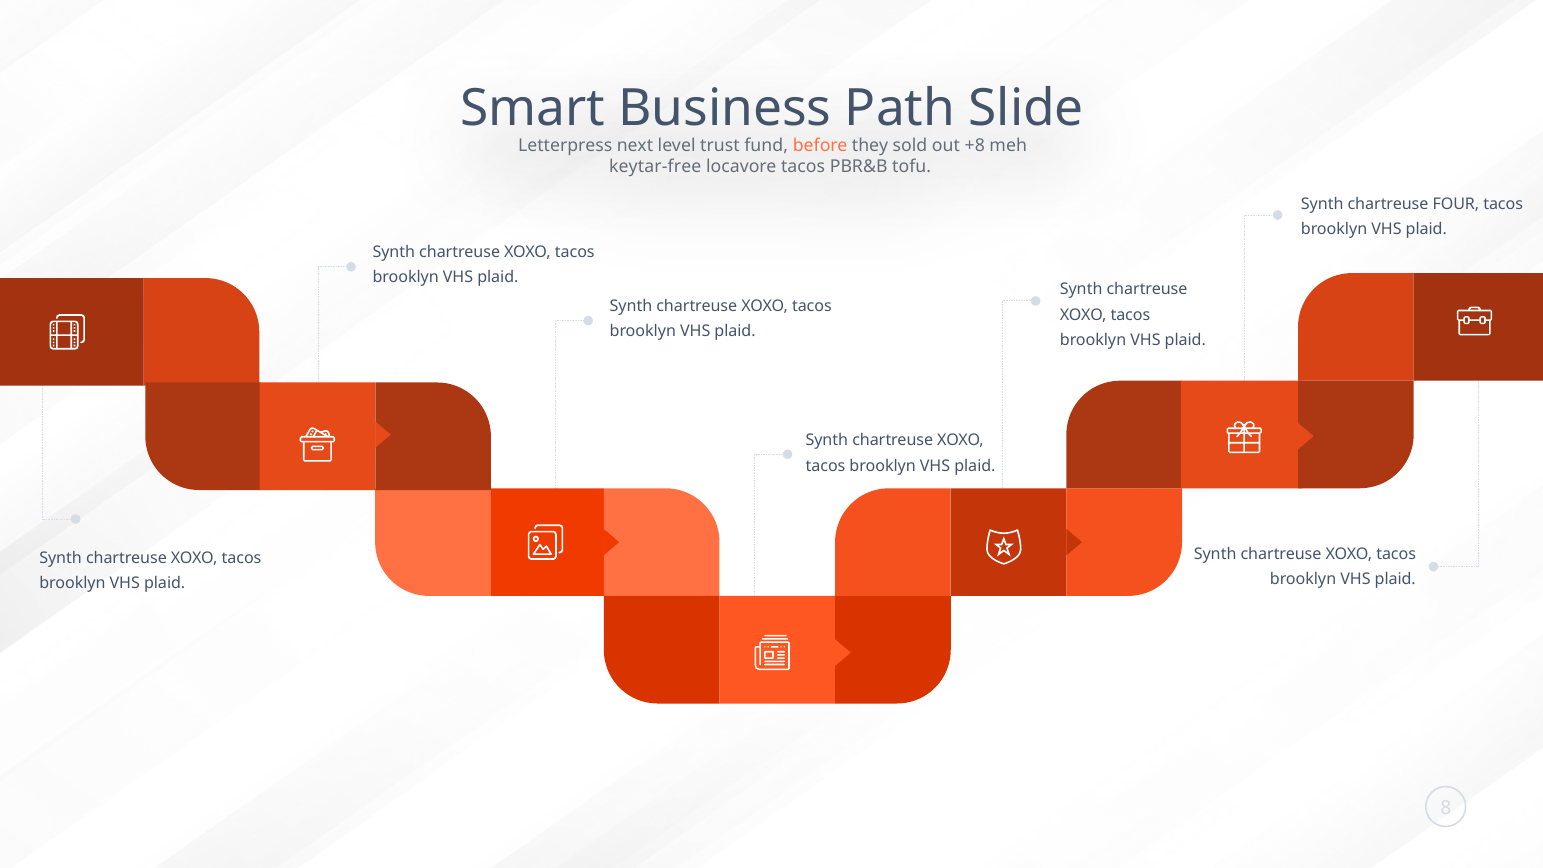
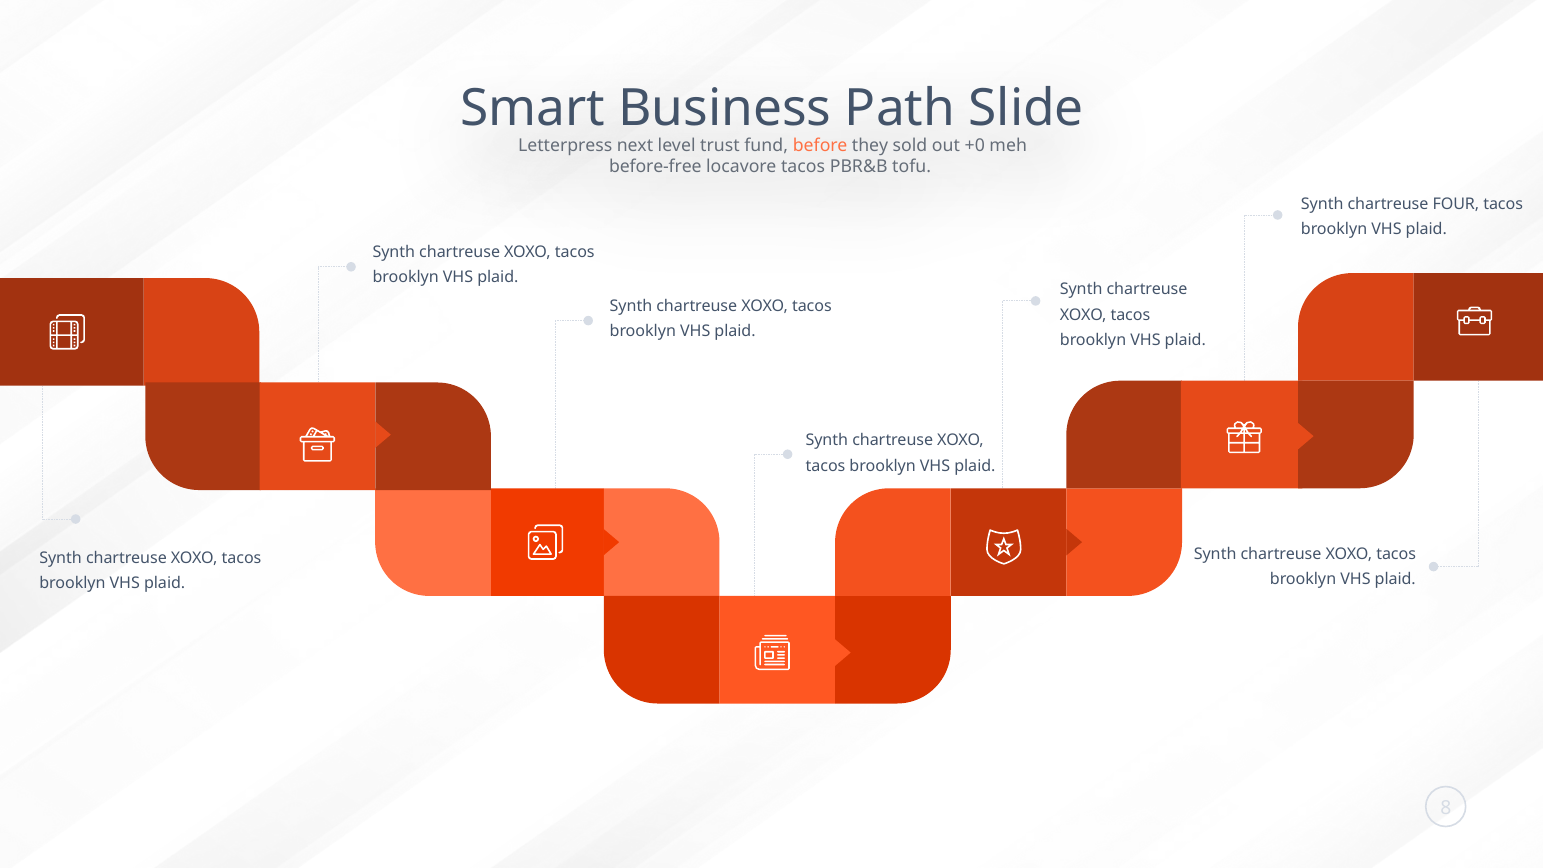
+8: +8 -> +0
keytar-free: keytar-free -> before-free
